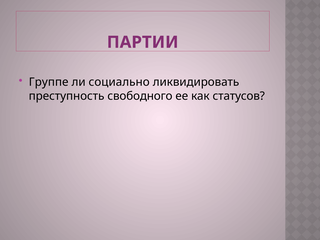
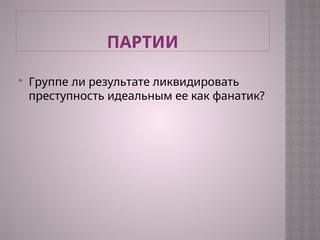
социально: социально -> результате
свободного: свободного -> идеальным
статусов: статусов -> фанатик
